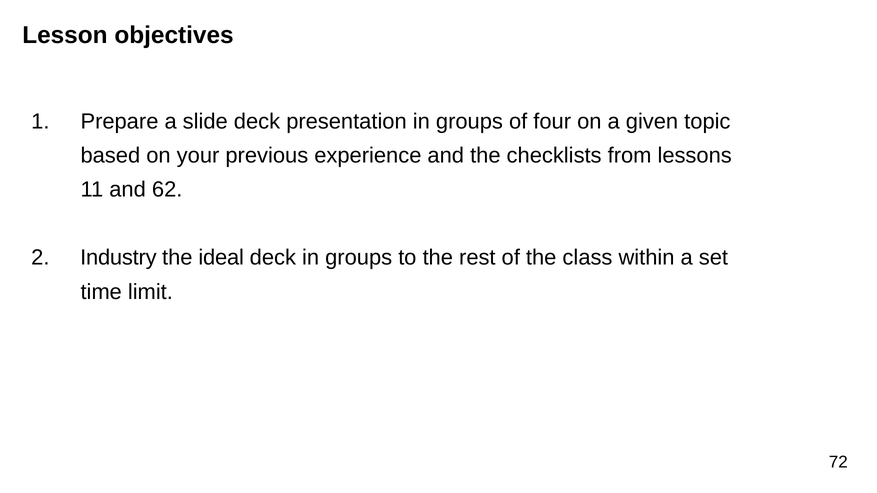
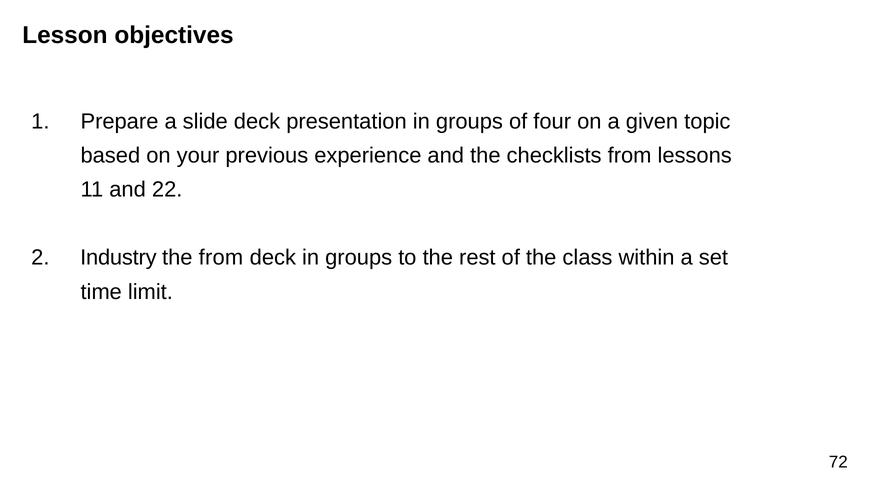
62: 62 -> 22
the ideal: ideal -> from
